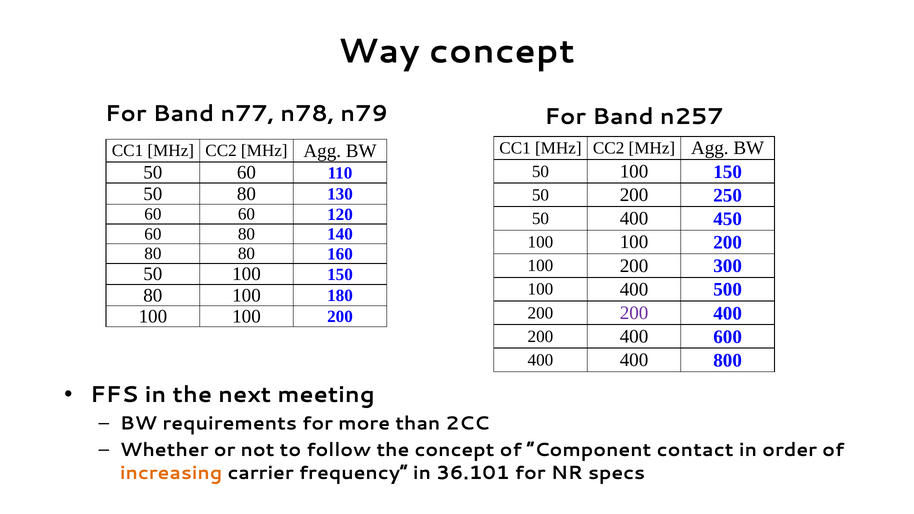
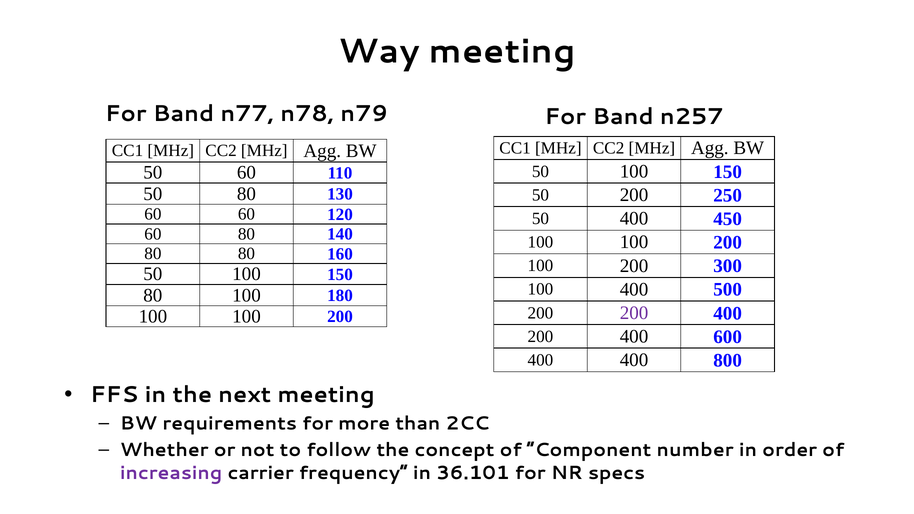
Way concept: concept -> meeting
contact: contact -> number
increasing colour: orange -> purple
